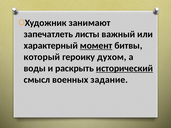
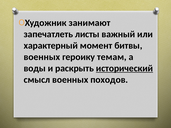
момент underline: present -> none
который at (42, 57): который -> военных
духом: духом -> темам
задание: задание -> походов
